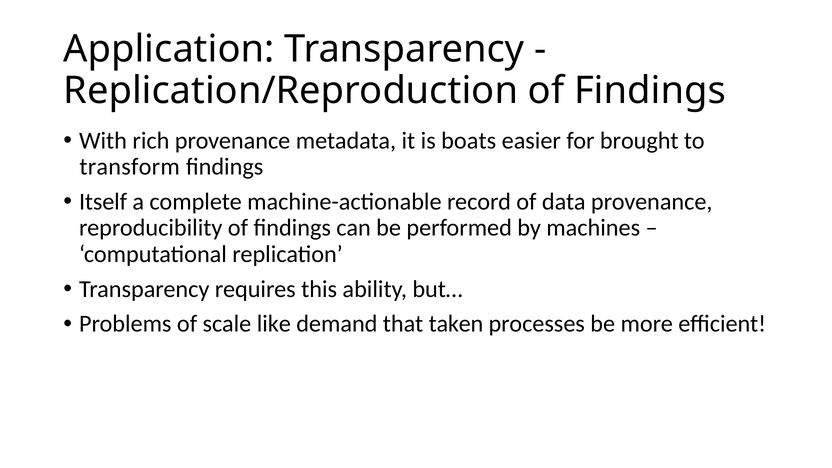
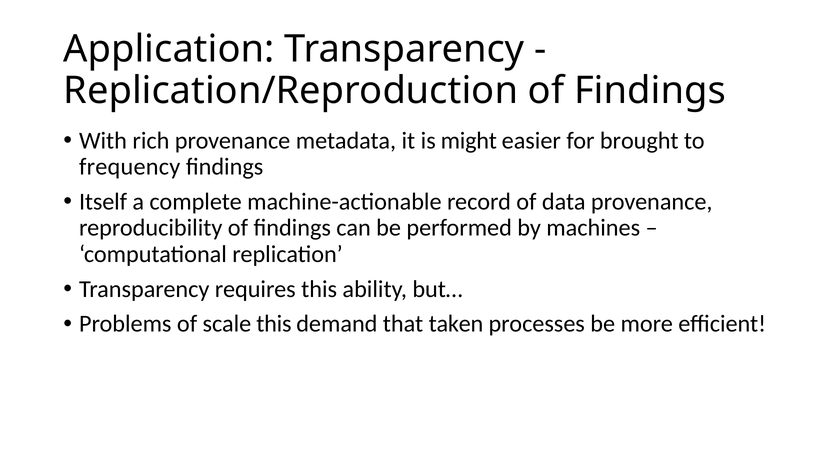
boats: boats -> might
transform: transform -> frequency
scale like: like -> this
